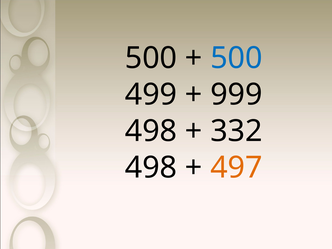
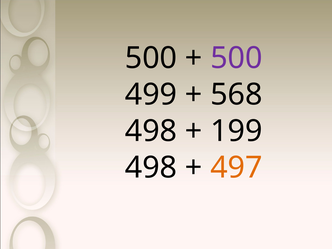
500 at (236, 58) colour: blue -> purple
999: 999 -> 568
332: 332 -> 199
